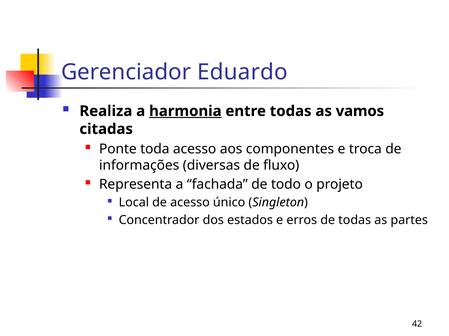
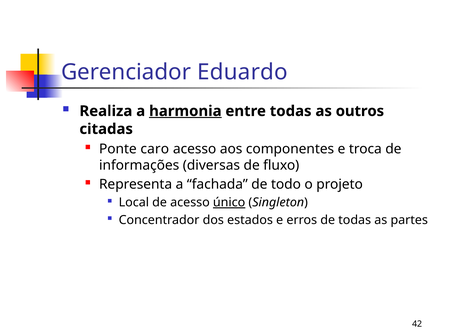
vamos: vamos -> outros
toda: toda -> caro
único underline: none -> present
